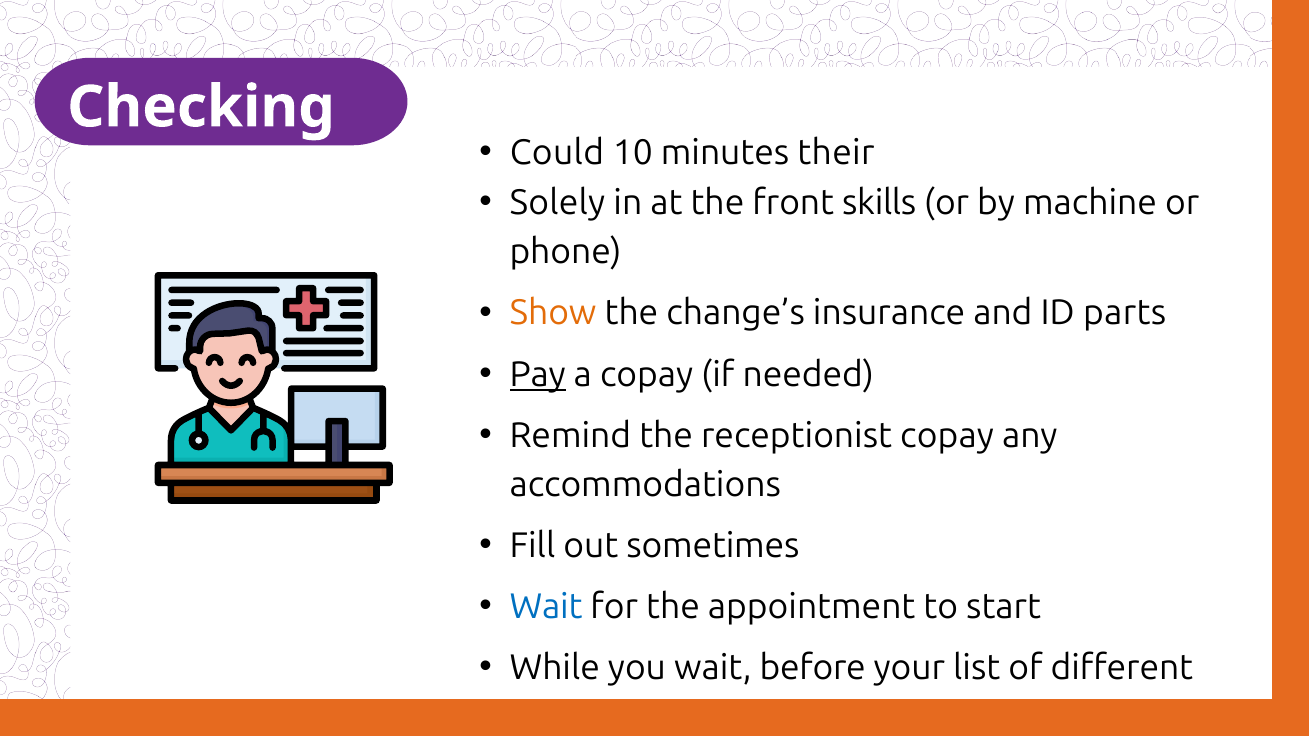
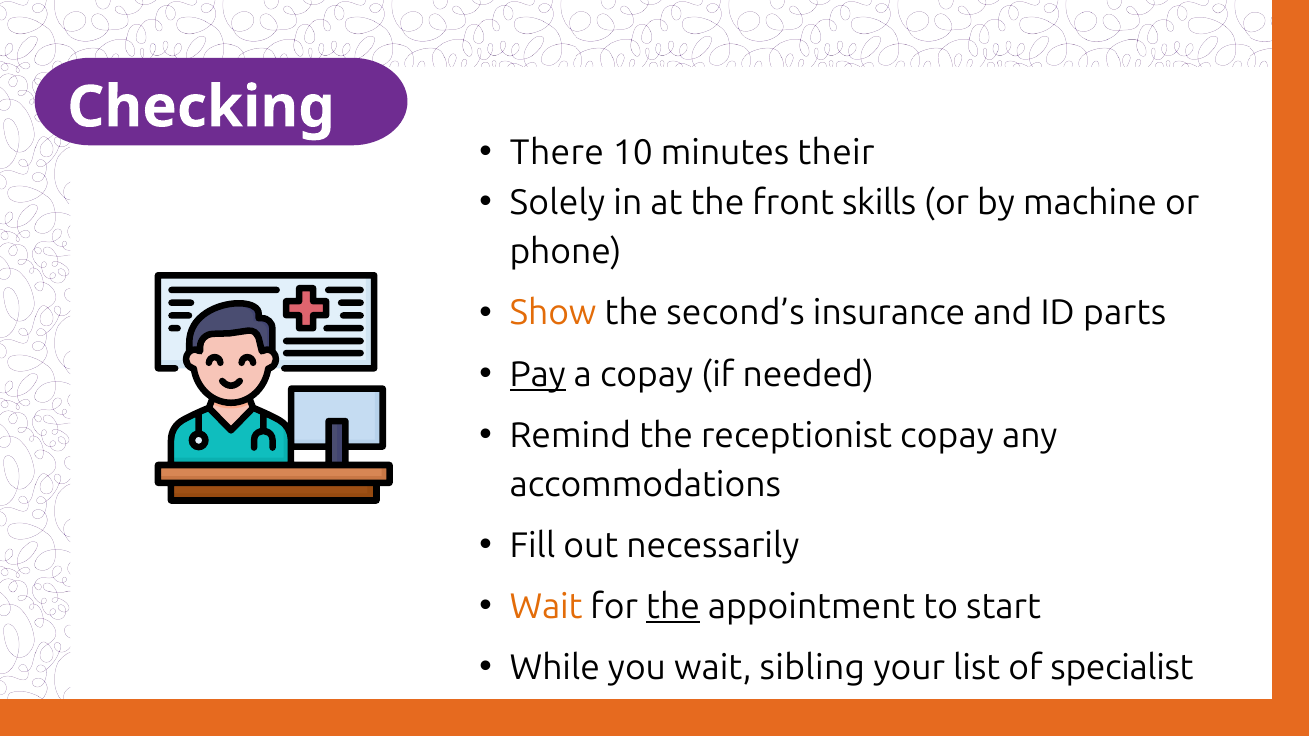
Could: Could -> There
change’s: change’s -> second’s
sometimes: sometimes -> necessarily
Wait at (546, 607) colour: blue -> orange
the at (673, 607) underline: none -> present
before: before -> sibling
different: different -> specialist
